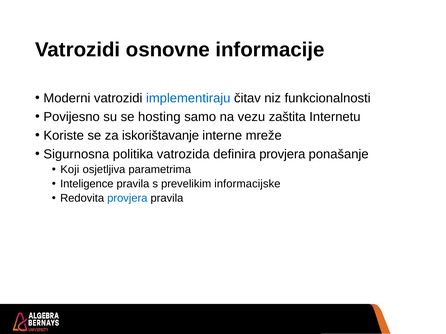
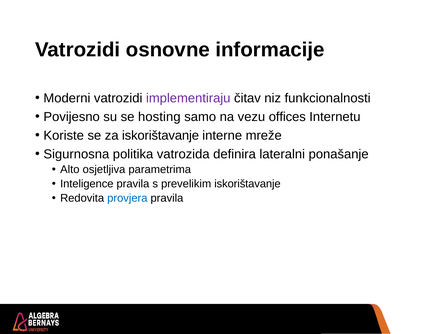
implementiraju colour: blue -> purple
zaštita: zaštita -> offices
definira provjera: provjera -> lateralni
Koji: Koji -> Alto
prevelikim informacijske: informacijske -> iskorištavanje
